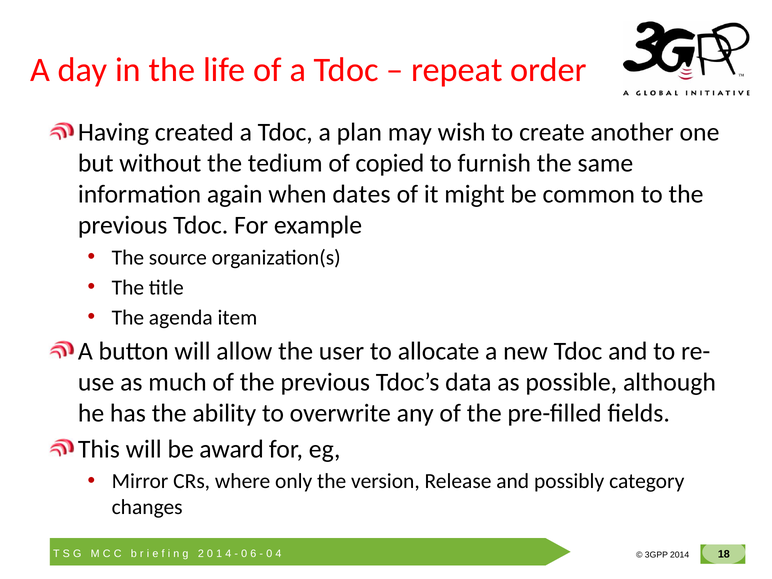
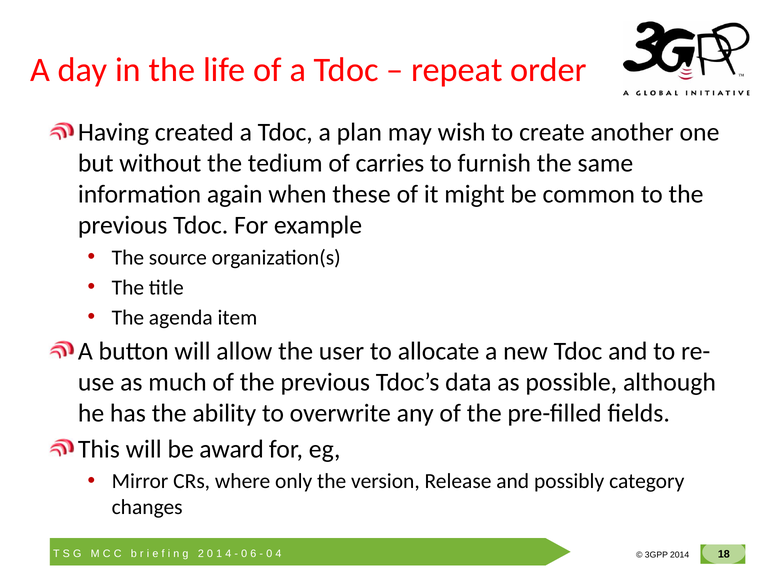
copied: copied -> carries
dates: dates -> these
